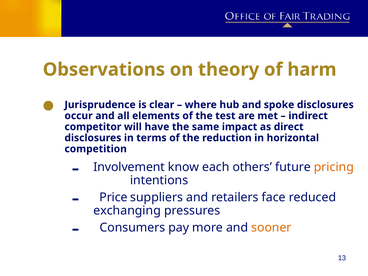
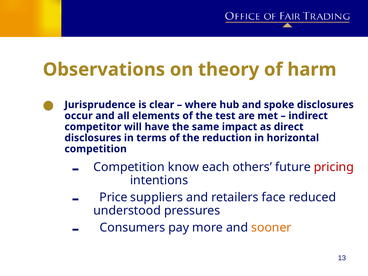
Involvement at (129, 167): Involvement -> Competition
pricing colour: orange -> red
exchanging: exchanging -> understood
